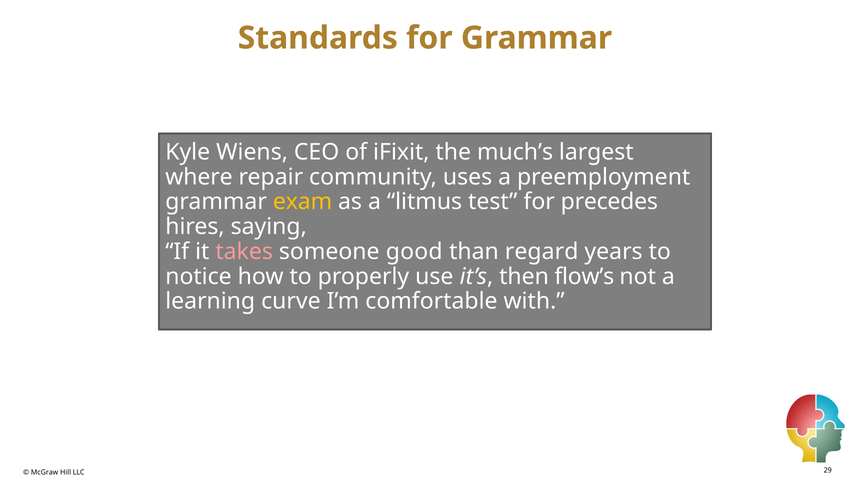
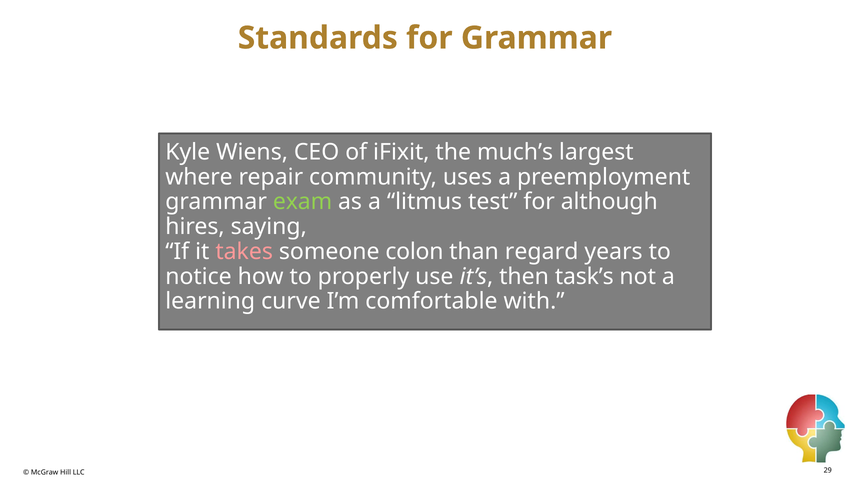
exam colour: yellow -> light green
precedes: precedes -> although
good: good -> colon
flow’s: flow’s -> task’s
